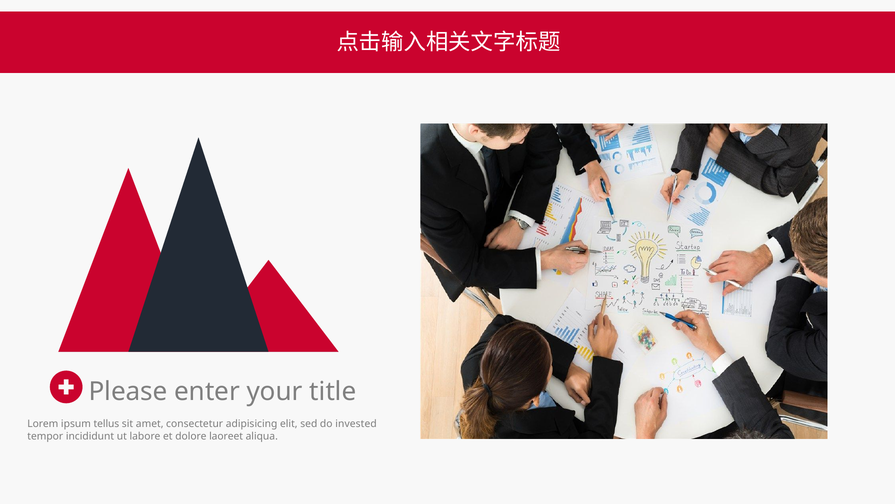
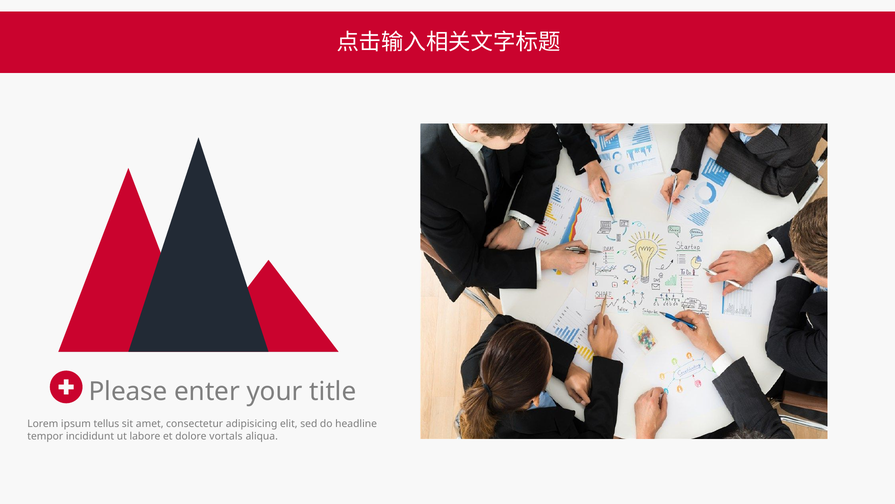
invested: invested -> headline
laoreet: laoreet -> vortals
